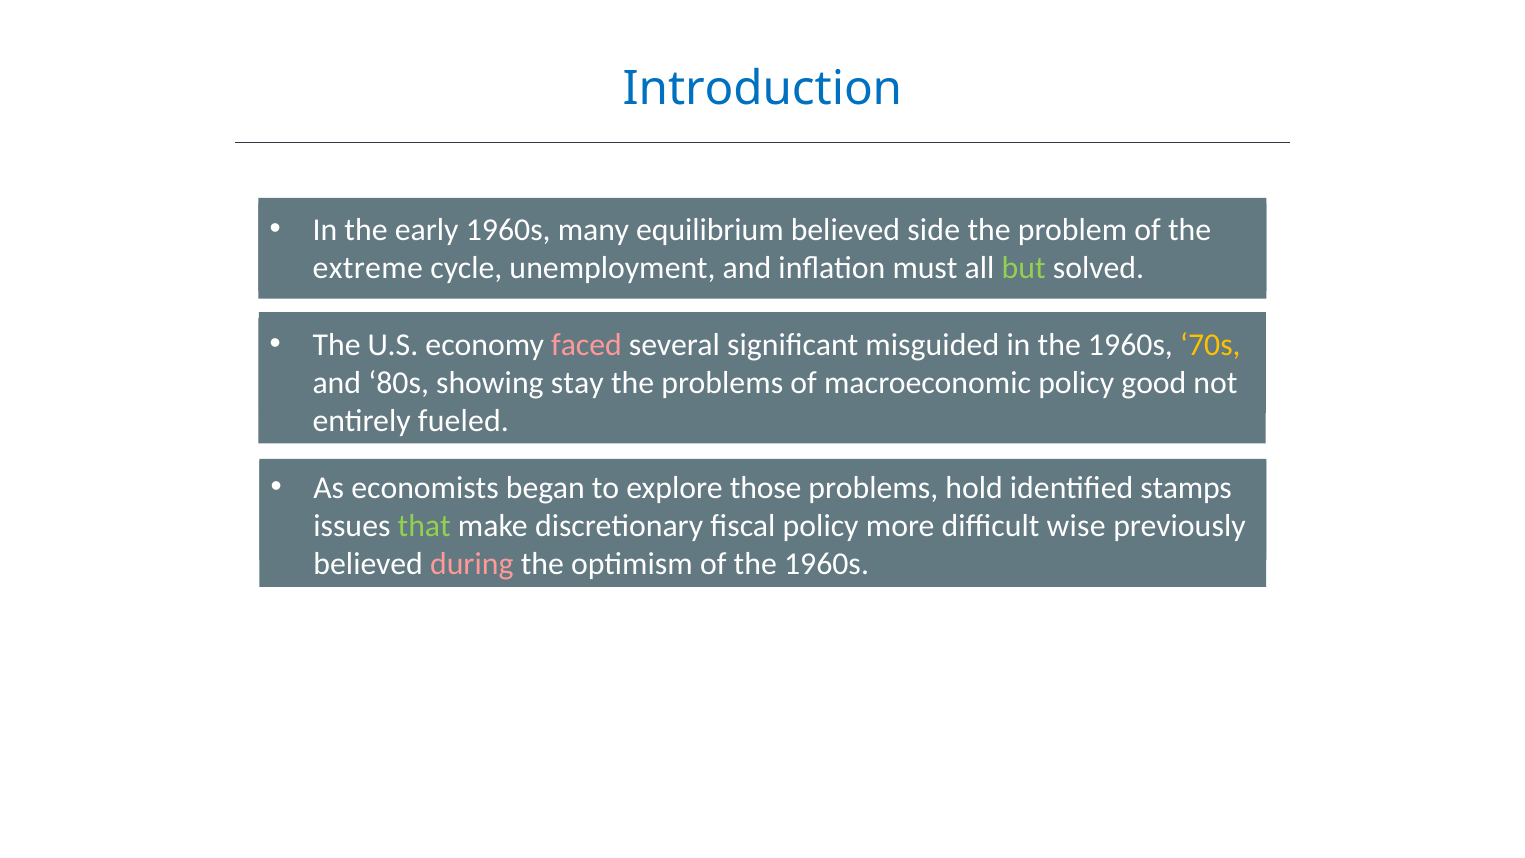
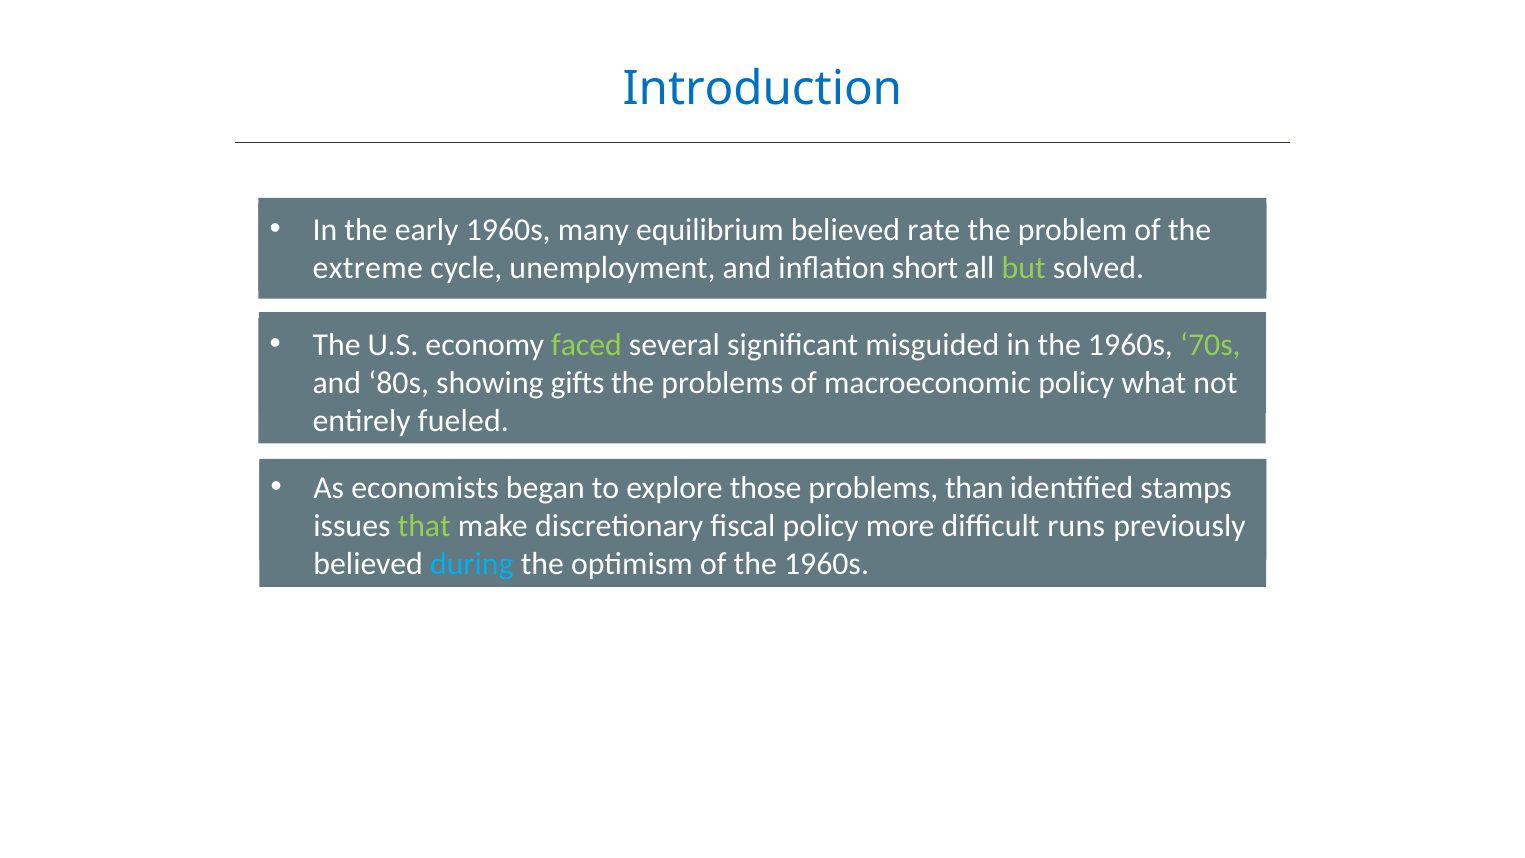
side: side -> rate
must: must -> short
faced colour: pink -> light green
70s colour: yellow -> light green
stay: stay -> gifts
good: good -> what
hold: hold -> than
wise: wise -> runs
during colour: pink -> light blue
